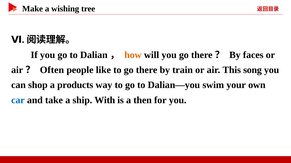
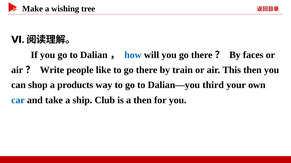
how colour: orange -> blue
Often: Often -> Write
This song: song -> then
swim: swim -> third
With: With -> Club
